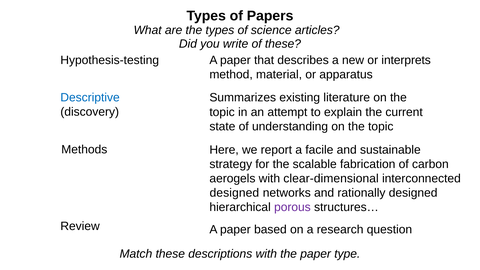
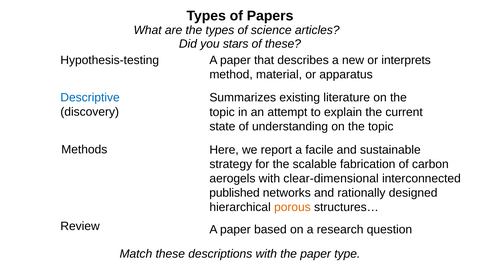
write: write -> stars
designed at (234, 193): designed -> published
porous colour: purple -> orange
